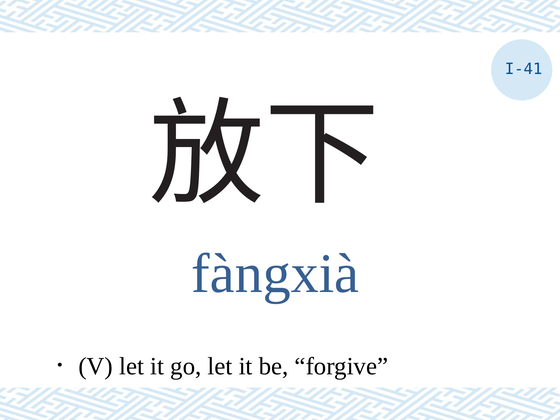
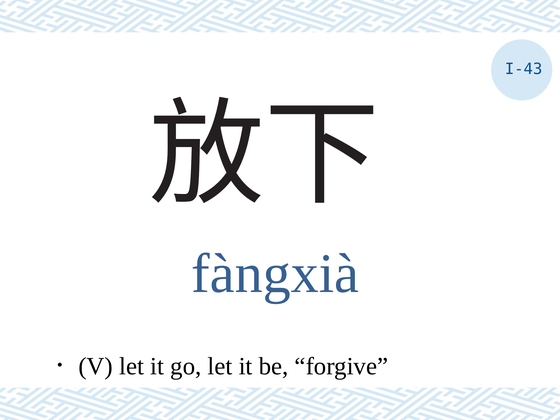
I-41: I-41 -> I-43
